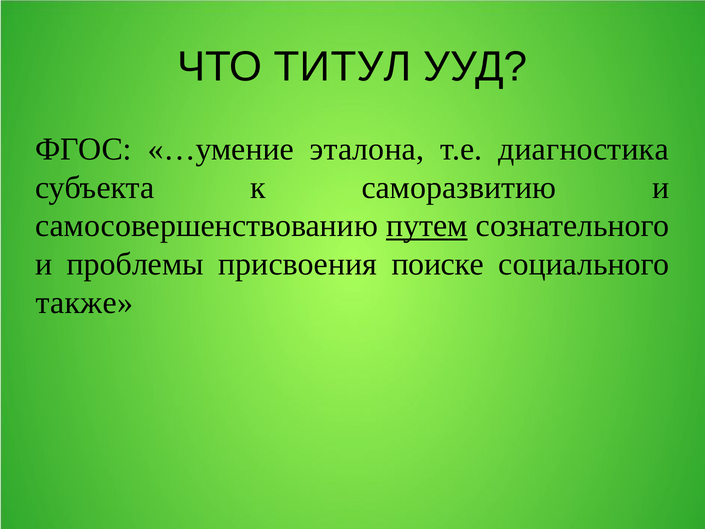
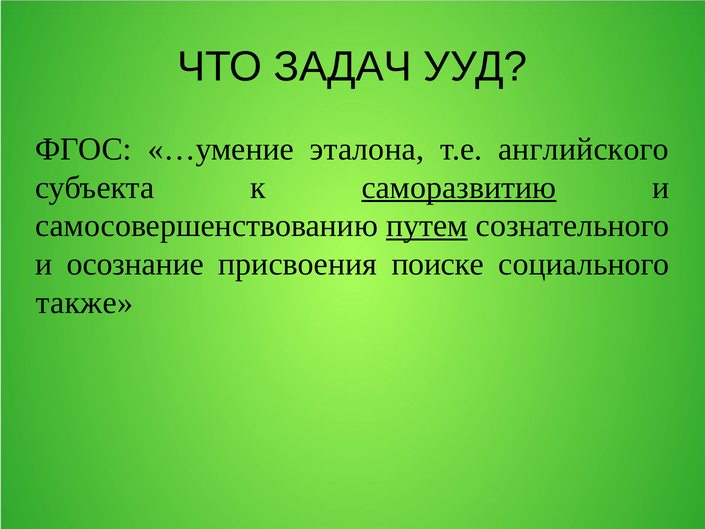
ТИТУЛ: ТИТУЛ -> ЗАДАЧ
диагностика: диагностика -> английского
саморазвитию underline: none -> present
проблемы: проблемы -> осознание
